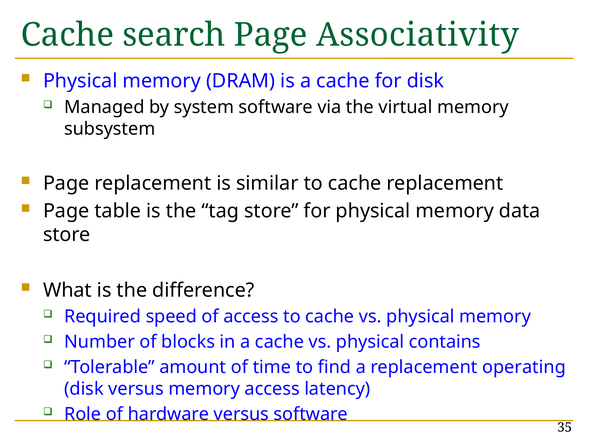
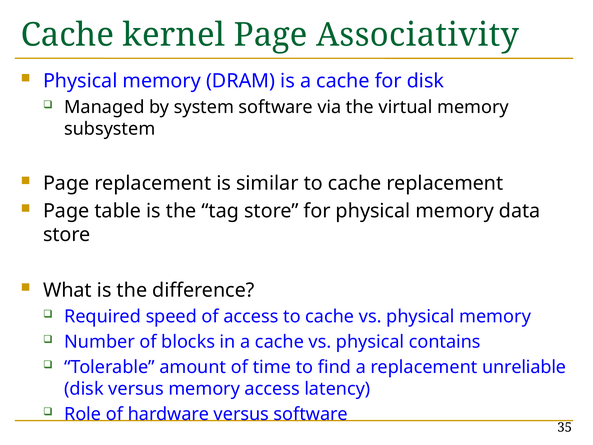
search: search -> kernel
operating: operating -> unreliable
